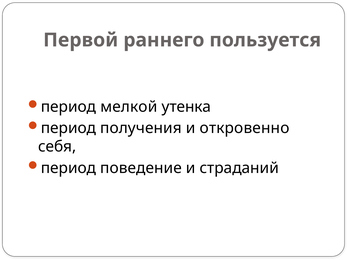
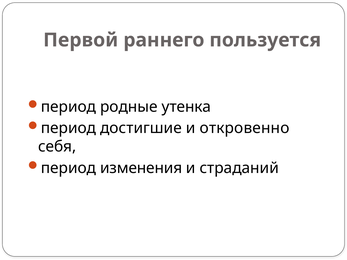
мелкой: мелкой -> родные
получения: получения -> достигшие
поведение: поведение -> изменения
